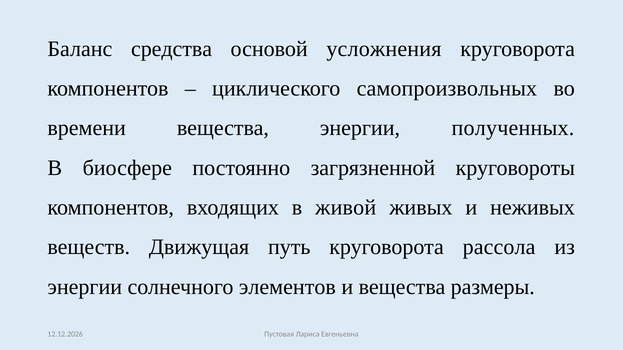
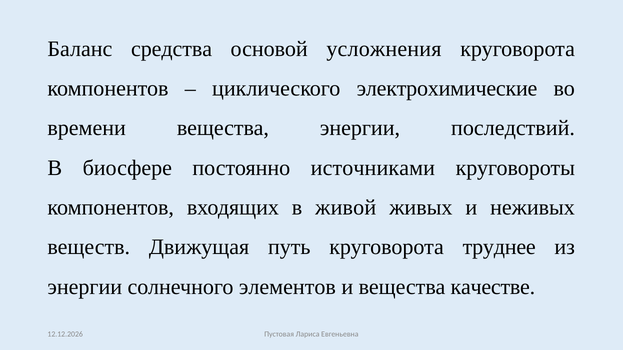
самопроизвольных: самопроизвольных -> электрохимические
полученных: полученных -> последствий
загрязненной: загрязненной -> источниками
рассола: рассола -> труднее
размеры: размеры -> качестве
